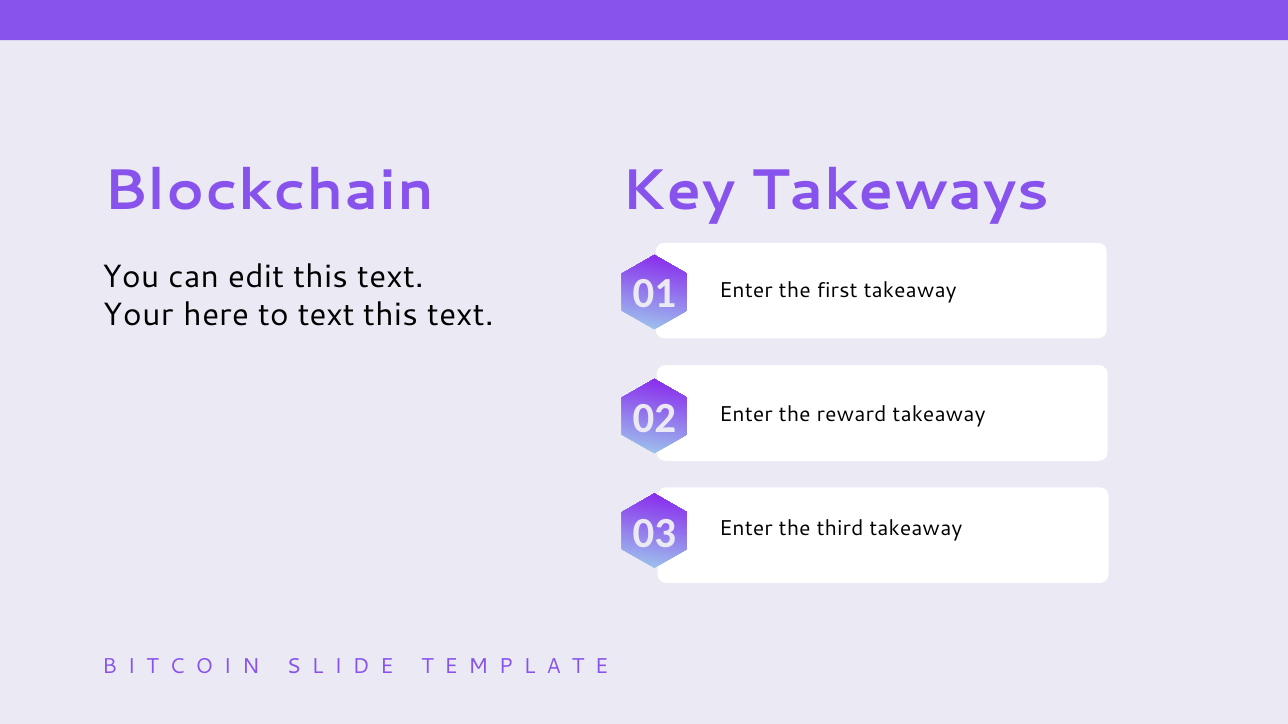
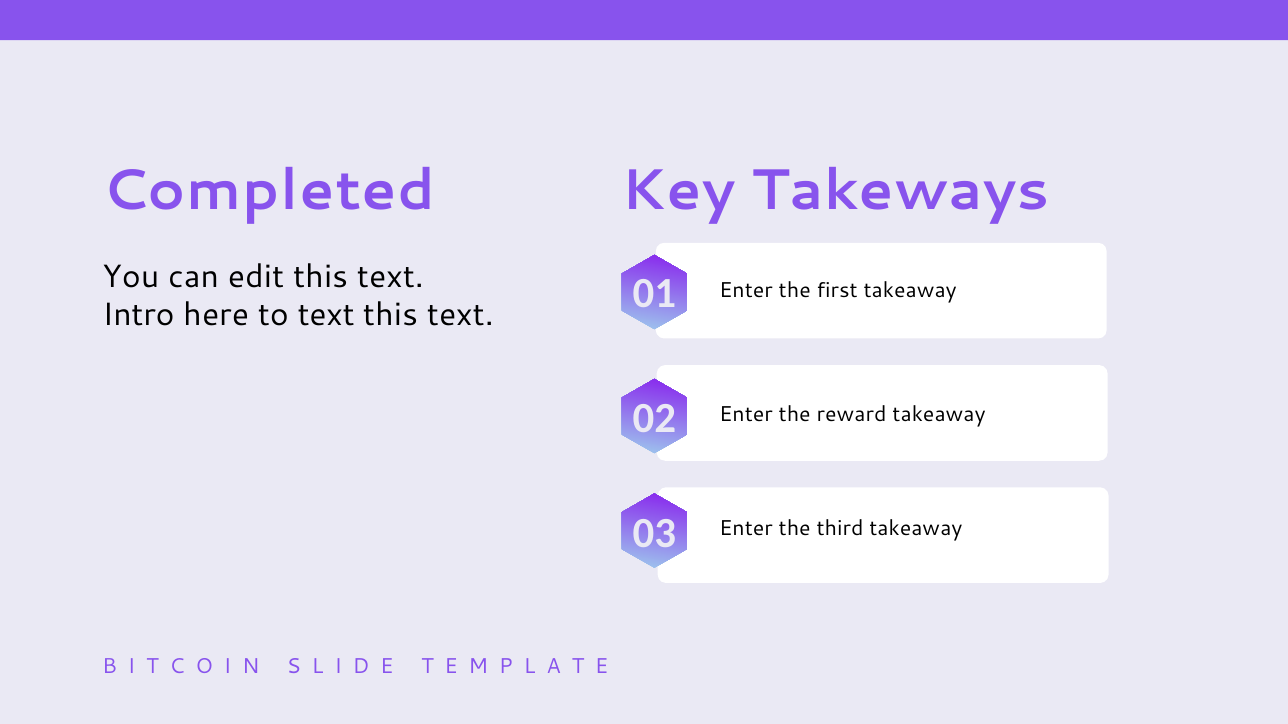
Blockchain: Blockchain -> Completed
Your: Your -> Intro
